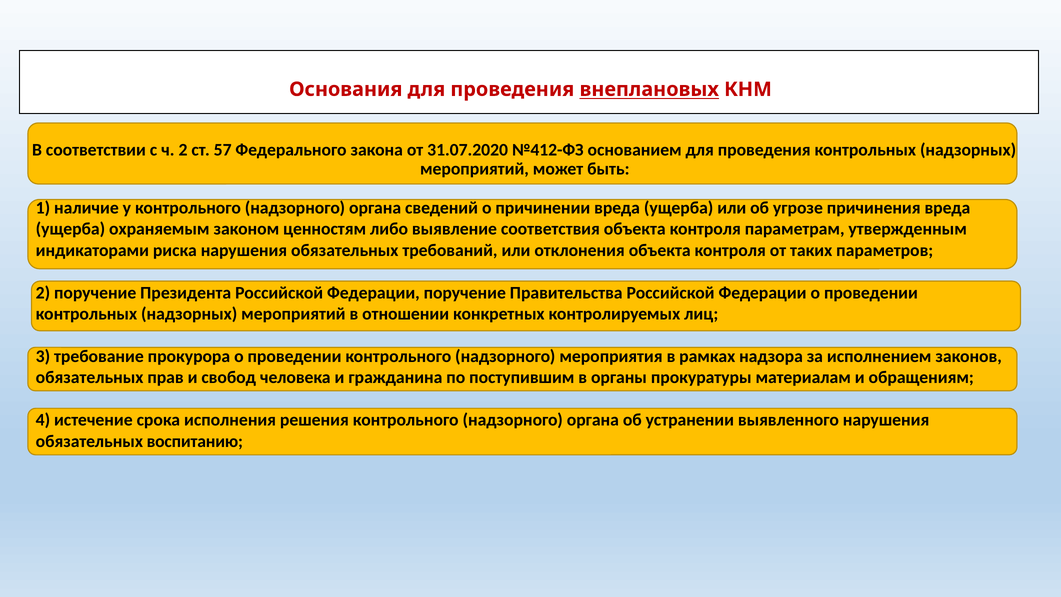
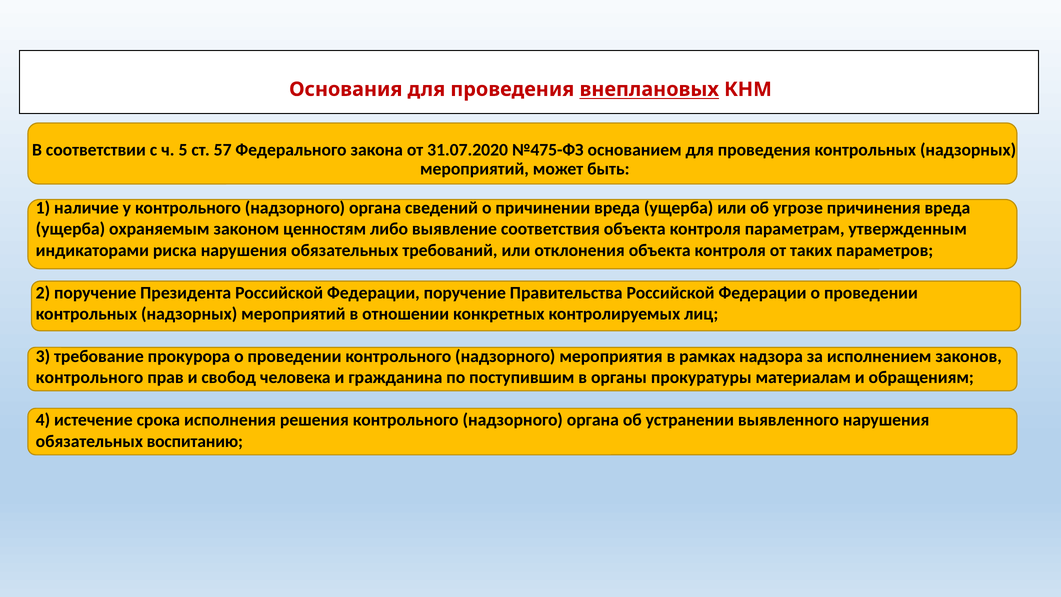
ч 2: 2 -> 5
№412-ФЗ: №412-ФЗ -> №475-ФЗ
обязательных at (90, 377): обязательных -> контрольного
